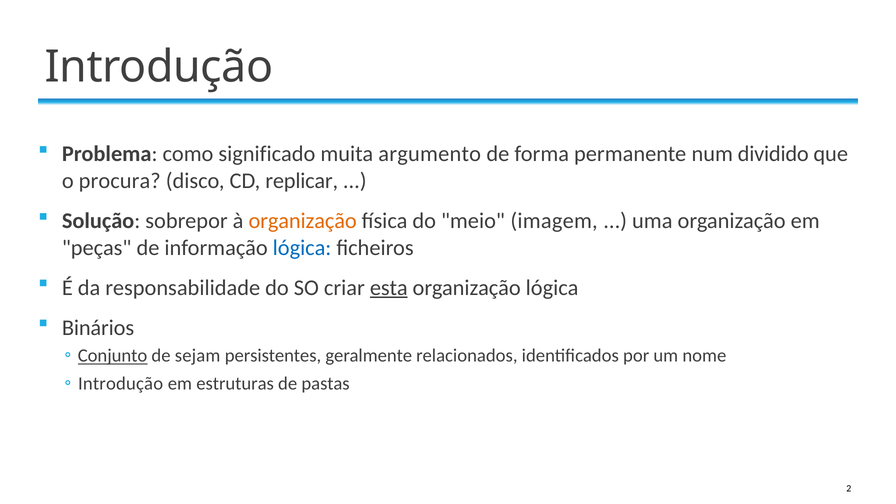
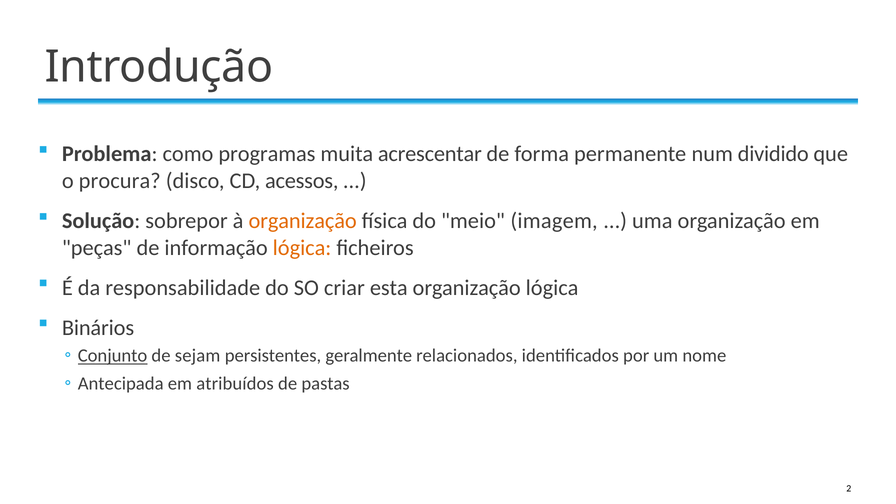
significado: significado -> programas
argumento: argumento -> acrescentar
replicar: replicar -> acessos
lógica at (302, 248) colour: blue -> orange
esta underline: present -> none
Introdução at (121, 384): Introdução -> Antecipada
estruturas: estruturas -> atribuídos
